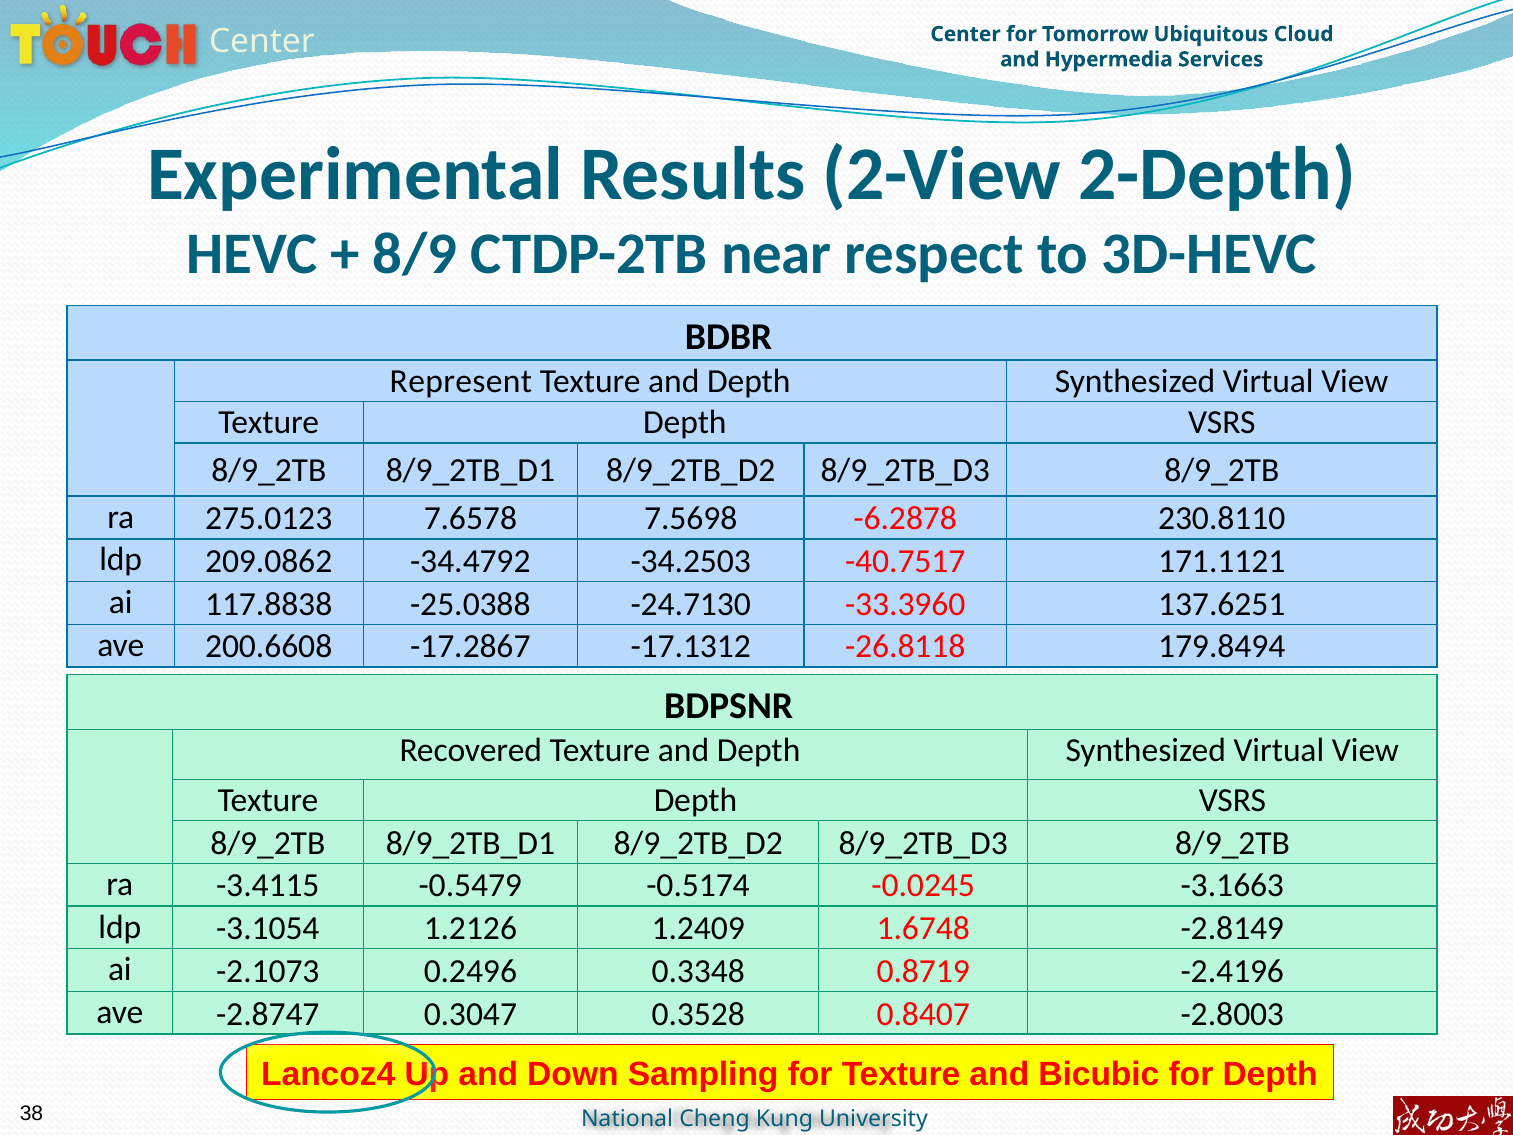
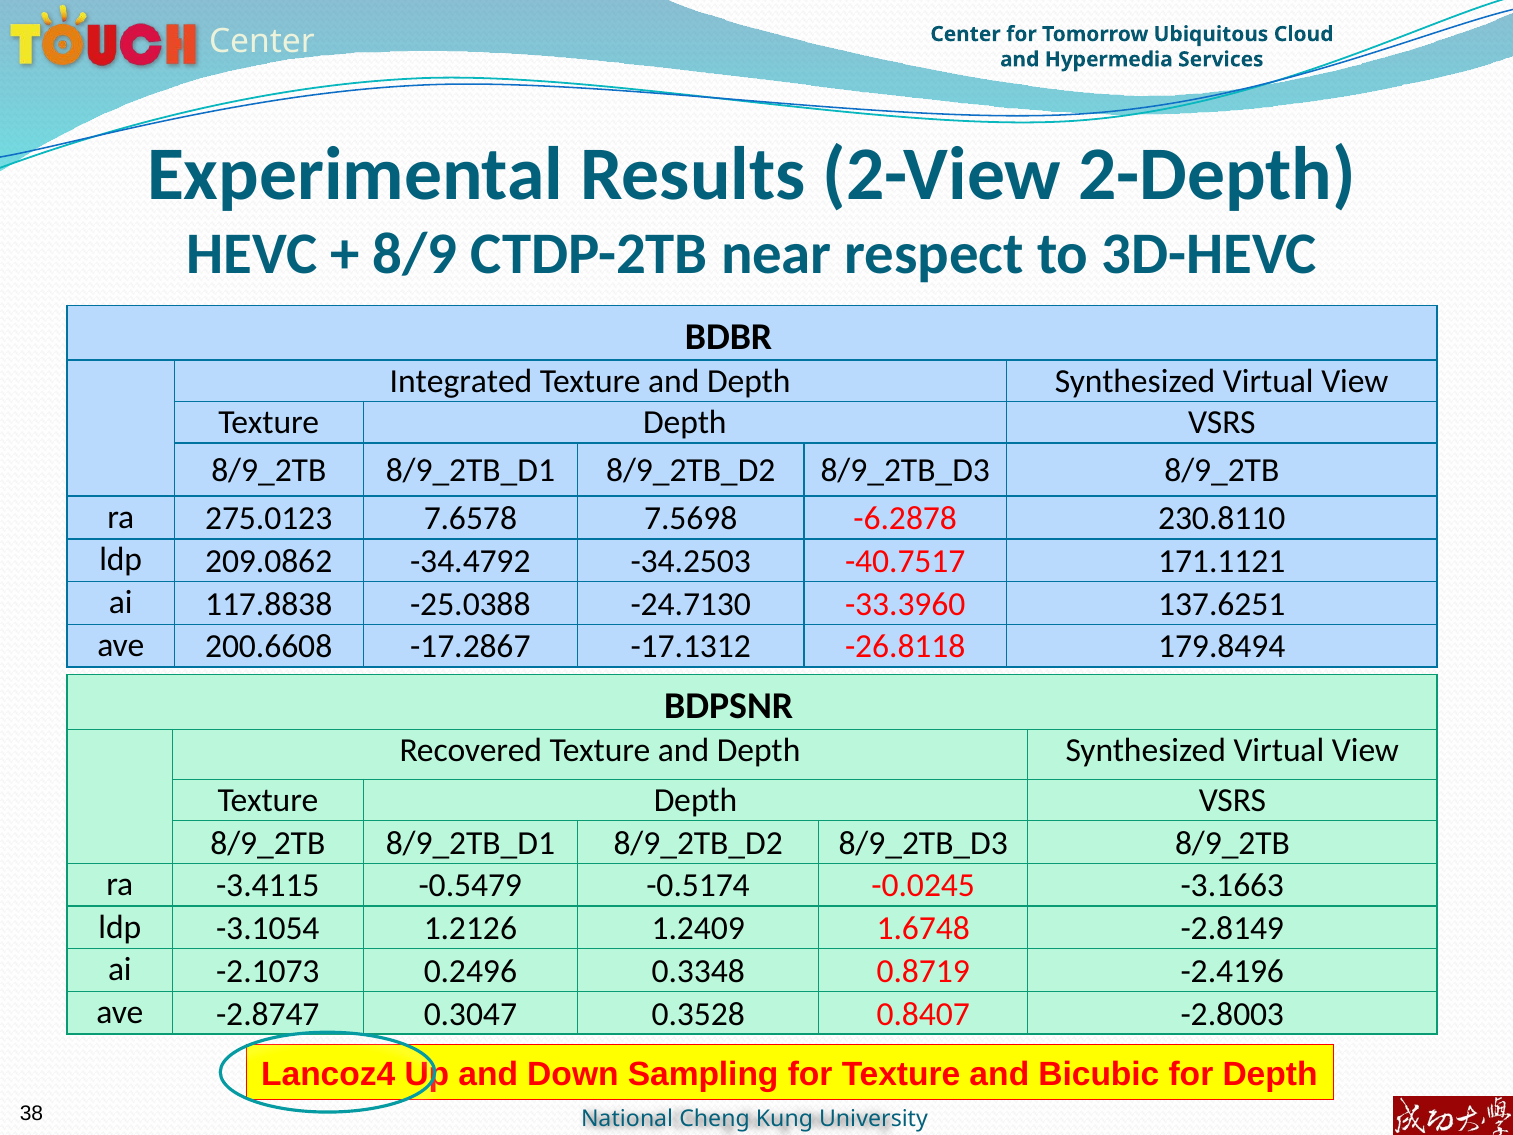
Represent: Represent -> Integrated
